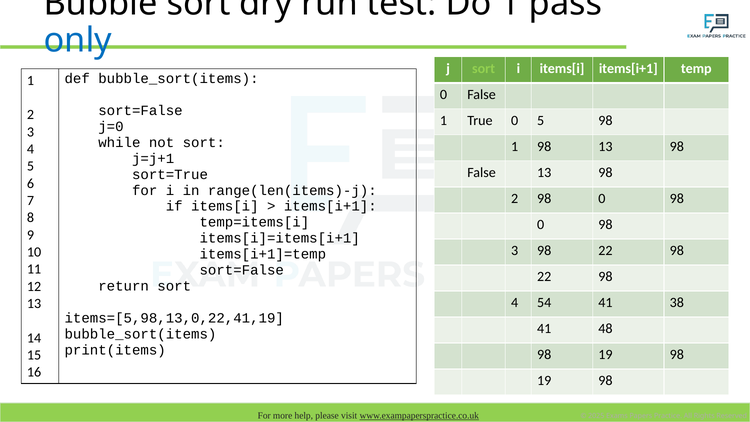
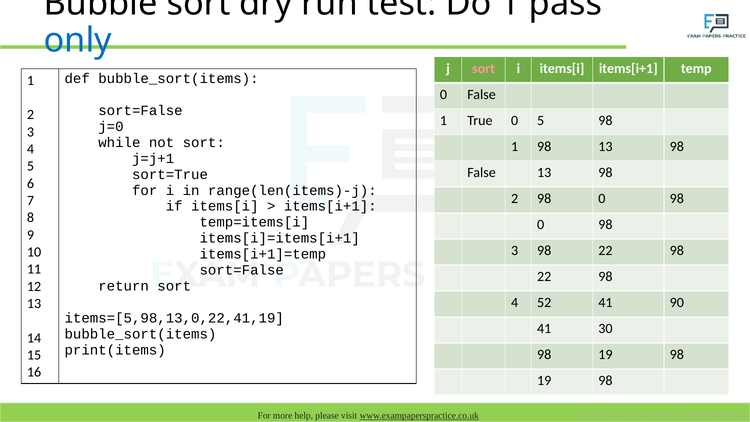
sort at (484, 68) colour: light green -> pink
54: 54 -> 52
38: 38 -> 90
48: 48 -> 30
